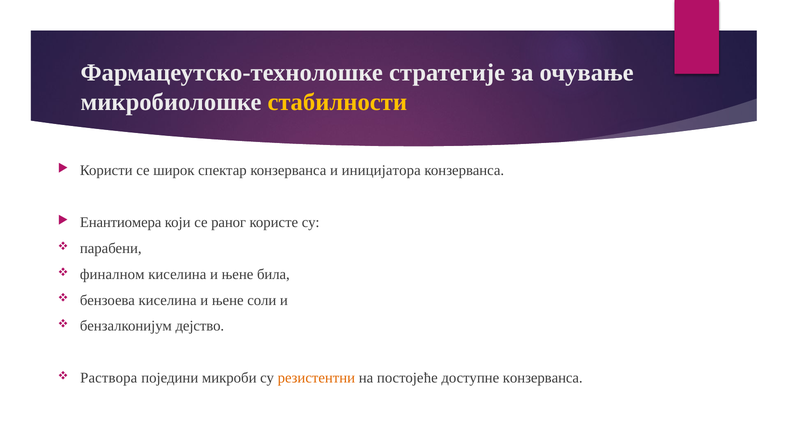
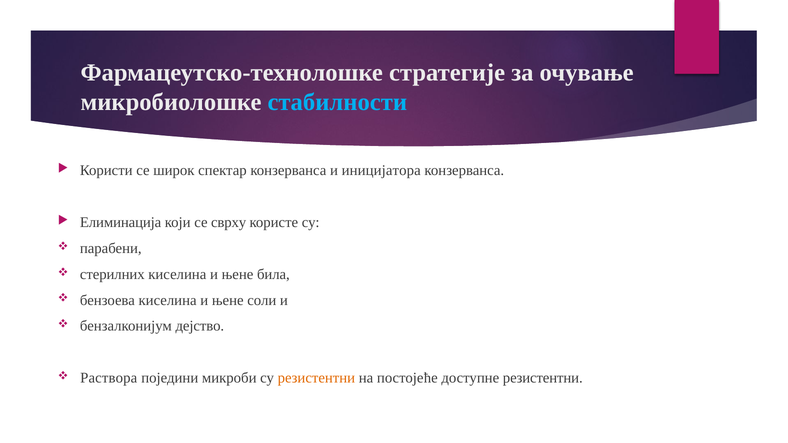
стабилности colour: yellow -> light blue
Енантиомера: Енантиомера -> Елиминација
раног: раног -> сврху
финалном: финалном -> стерилних
доступне конзерванса: конзерванса -> резистентни
